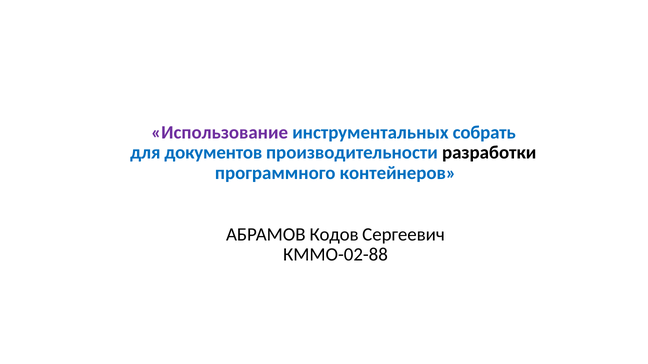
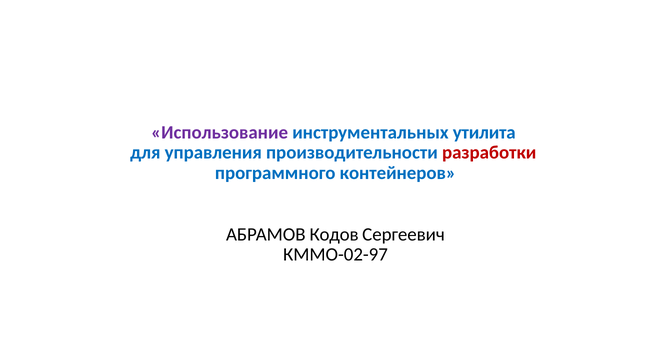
собрать: собрать -> утилита
документов: документов -> управления
разработки colour: black -> red
КММО-02-88: КММО-02-88 -> КММО-02-97
